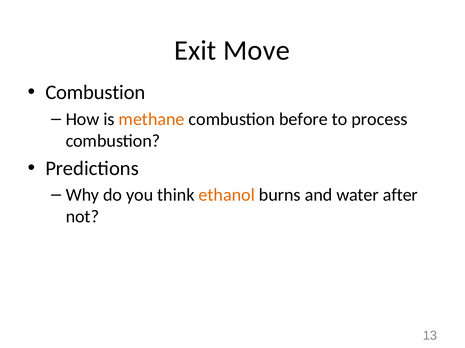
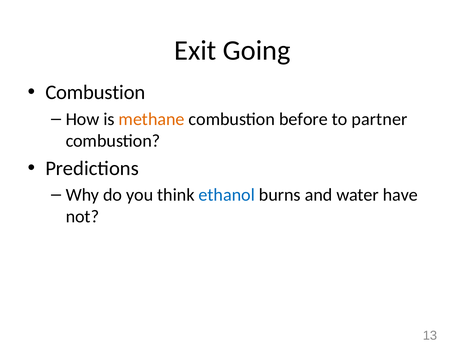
Move: Move -> Going
process: process -> partner
ethanol colour: orange -> blue
after: after -> have
